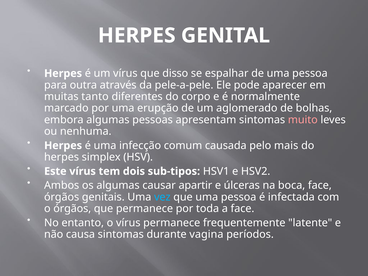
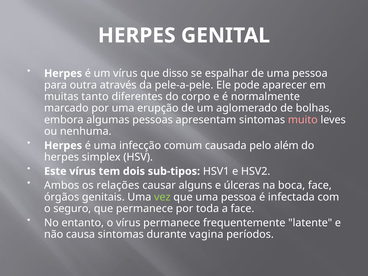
mais: mais -> além
os algumas: algumas -> relações
apartir: apartir -> alguns
vez colour: light blue -> light green
o órgãos: órgãos -> seguro
